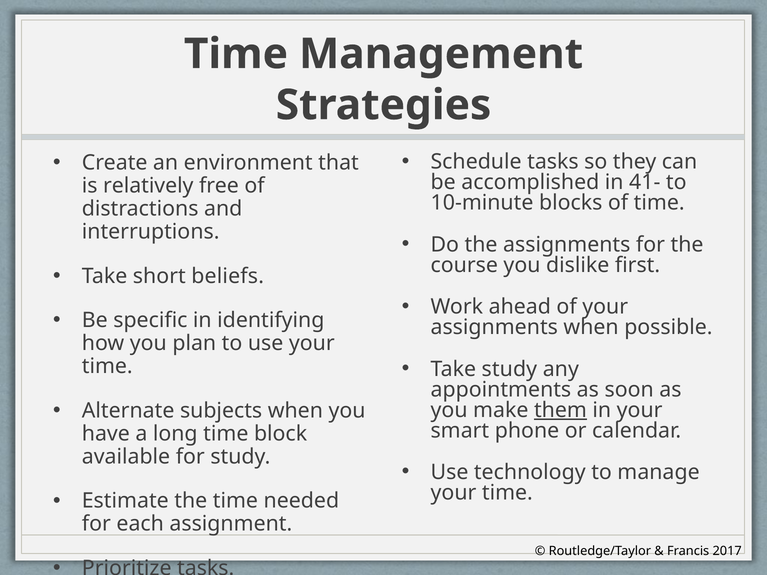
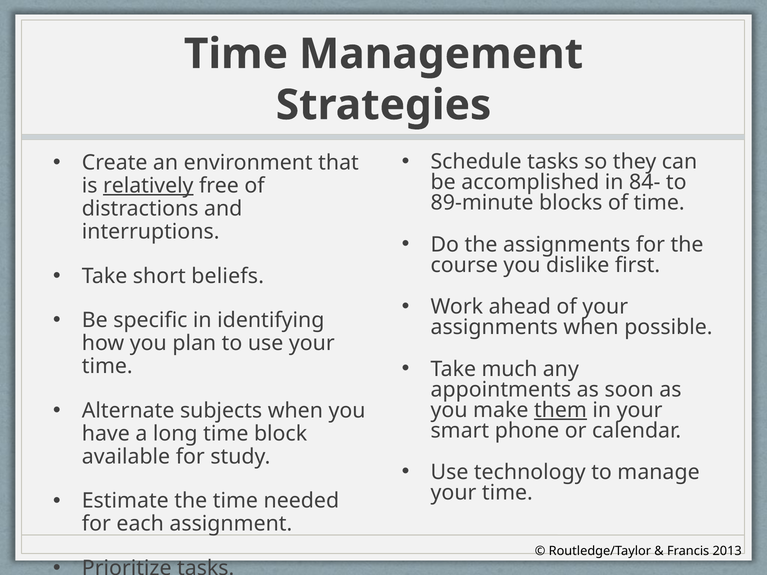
41-: 41- -> 84-
relatively underline: none -> present
10-minute: 10-minute -> 89-minute
Take study: study -> much
2017: 2017 -> 2013
